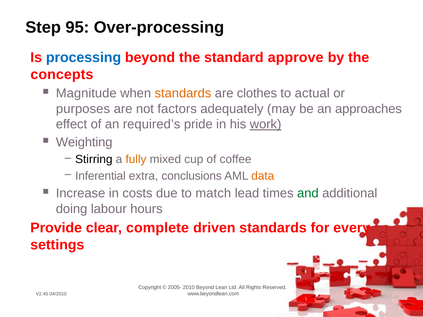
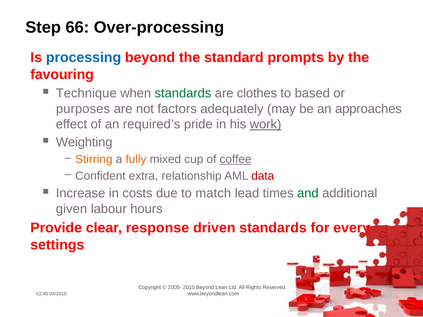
95: 95 -> 66
approve: approve -> prompts
concepts: concepts -> favouring
Magnitude: Magnitude -> Technique
standards at (183, 93) colour: orange -> green
actual: actual -> based
Stirring colour: black -> orange
coffee underline: none -> present
Inferential: Inferential -> Confident
conclusions: conclusions -> relationship
data colour: orange -> red
doing: doing -> given
complete: complete -> response
